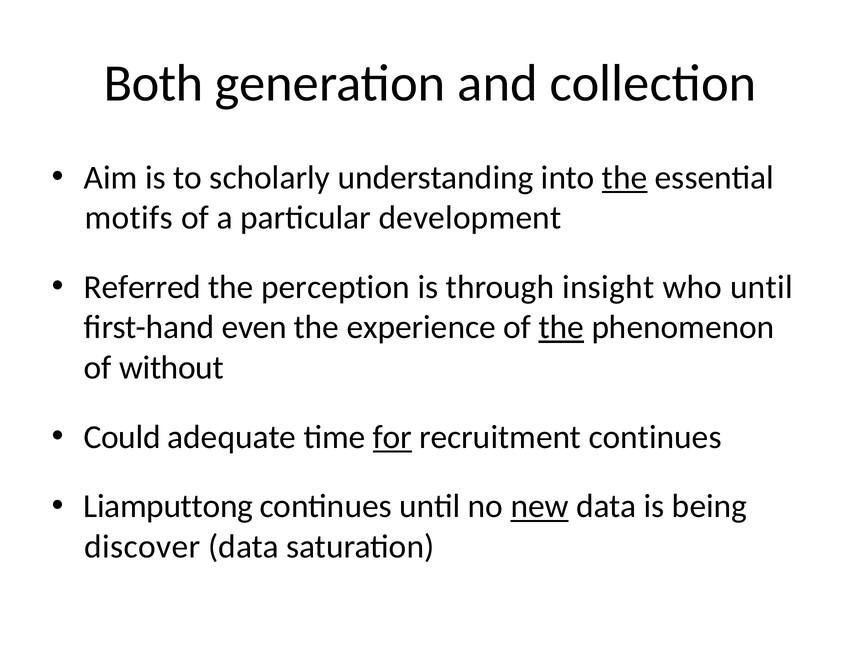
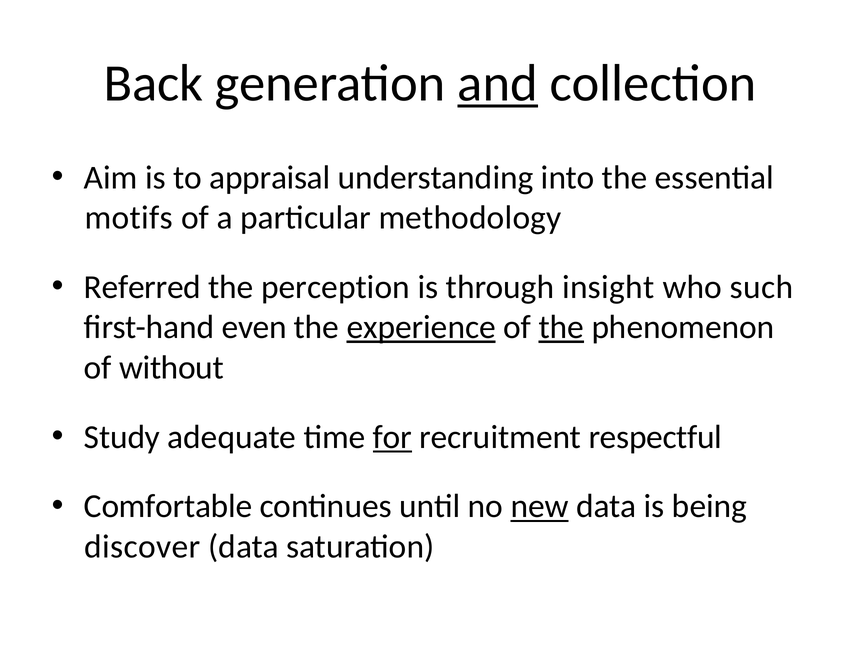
Both: Both -> Back
and underline: none -> present
scholarly: scholarly -> appraisal
the at (625, 177) underline: present -> none
development: development -> methodology
who until: until -> such
experience underline: none -> present
Could: Could -> Study
recruitment continues: continues -> respectful
Liamputtong: Liamputtong -> Comfortable
